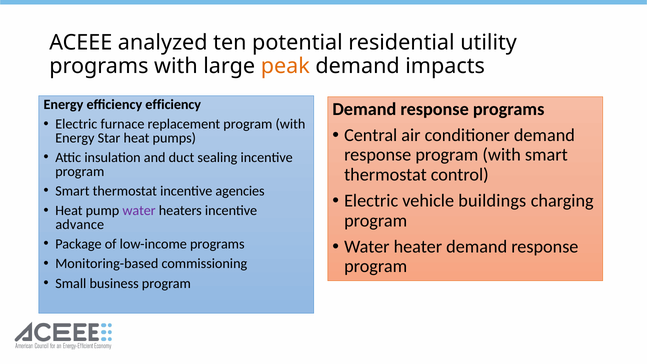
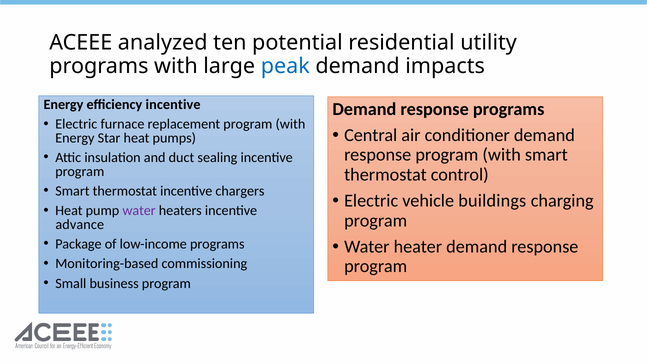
peak colour: orange -> blue
efficiency efficiency: efficiency -> incentive
agencies: agencies -> chargers
